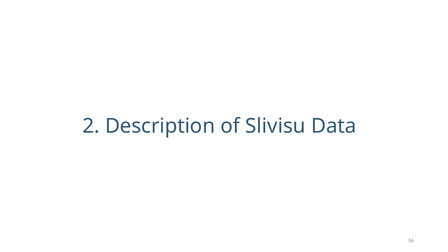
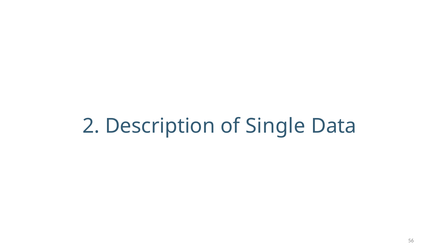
Slivisu: Slivisu -> Single
